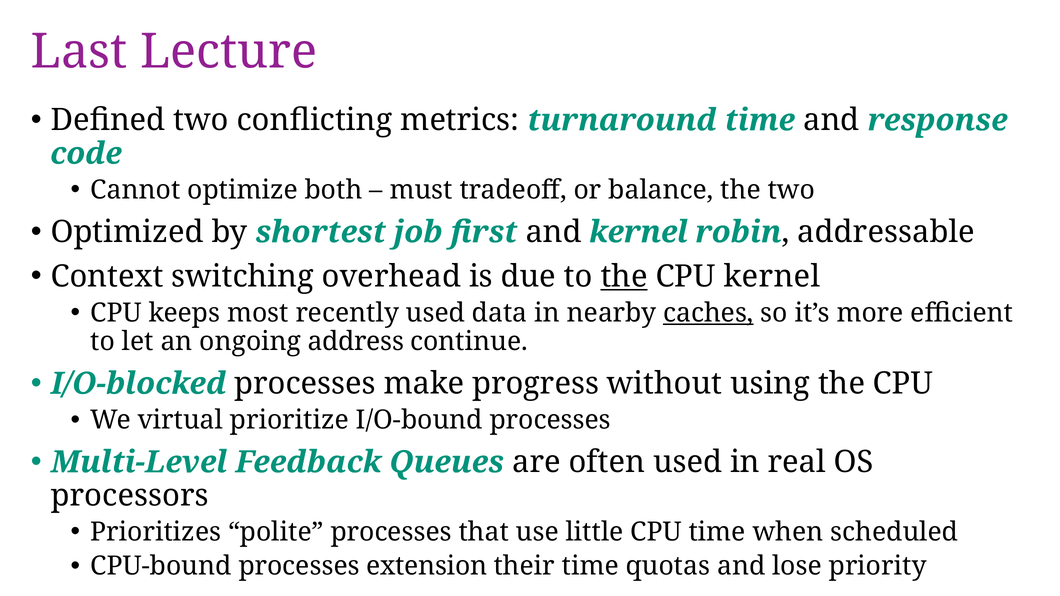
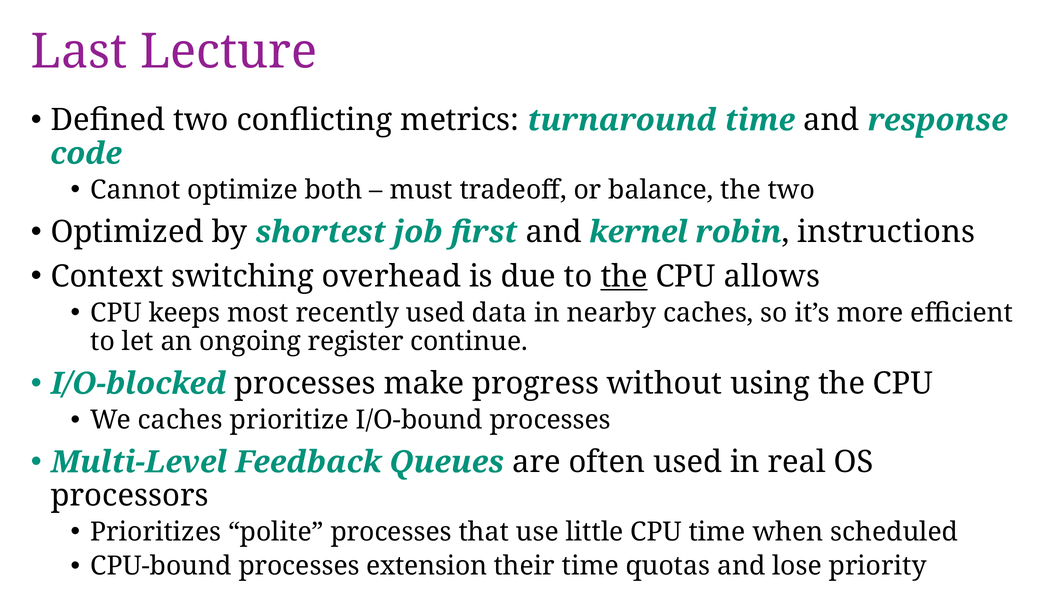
addressable: addressable -> instructions
CPU kernel: kernel -> allows
caches at (708, 313) underline: present -> none
address: address -> register
We virtual: virtual -> caches
